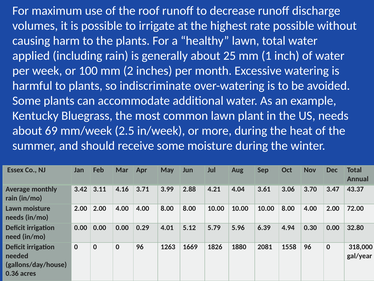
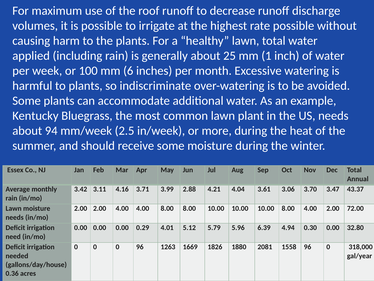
2: 2 -> 6
69: 69 -> 94
